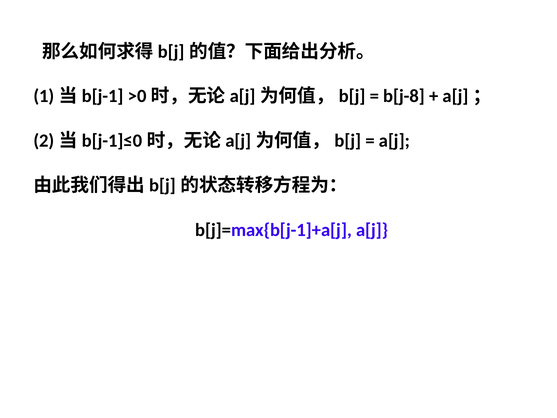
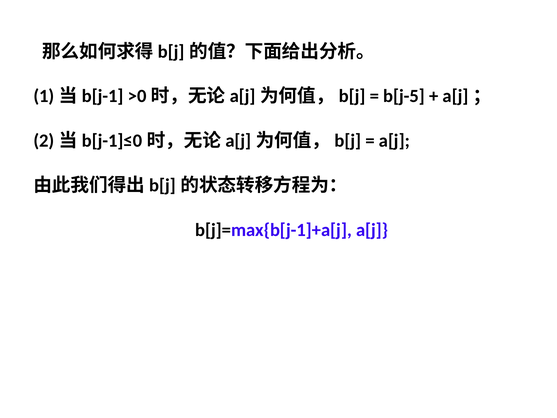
b[j-8: b[j-8 -> b[j-5
